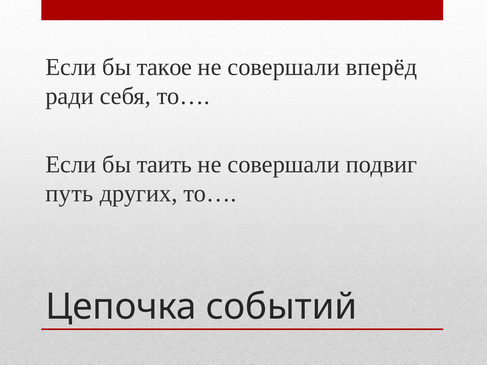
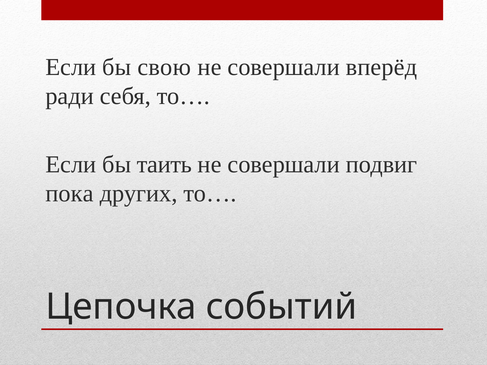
такое: такое -> свою
путь: путь -> пока
